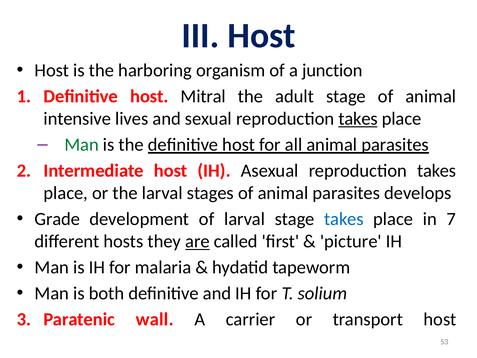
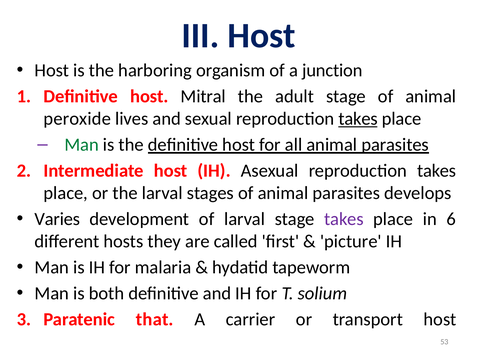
intensive: intensive -> peroxide
Grade: Grade -> Varies
takes at (344, 219) colour: blue -> purple
7: 7 -> 6
are underline: present -> none
wall: wall -> that
